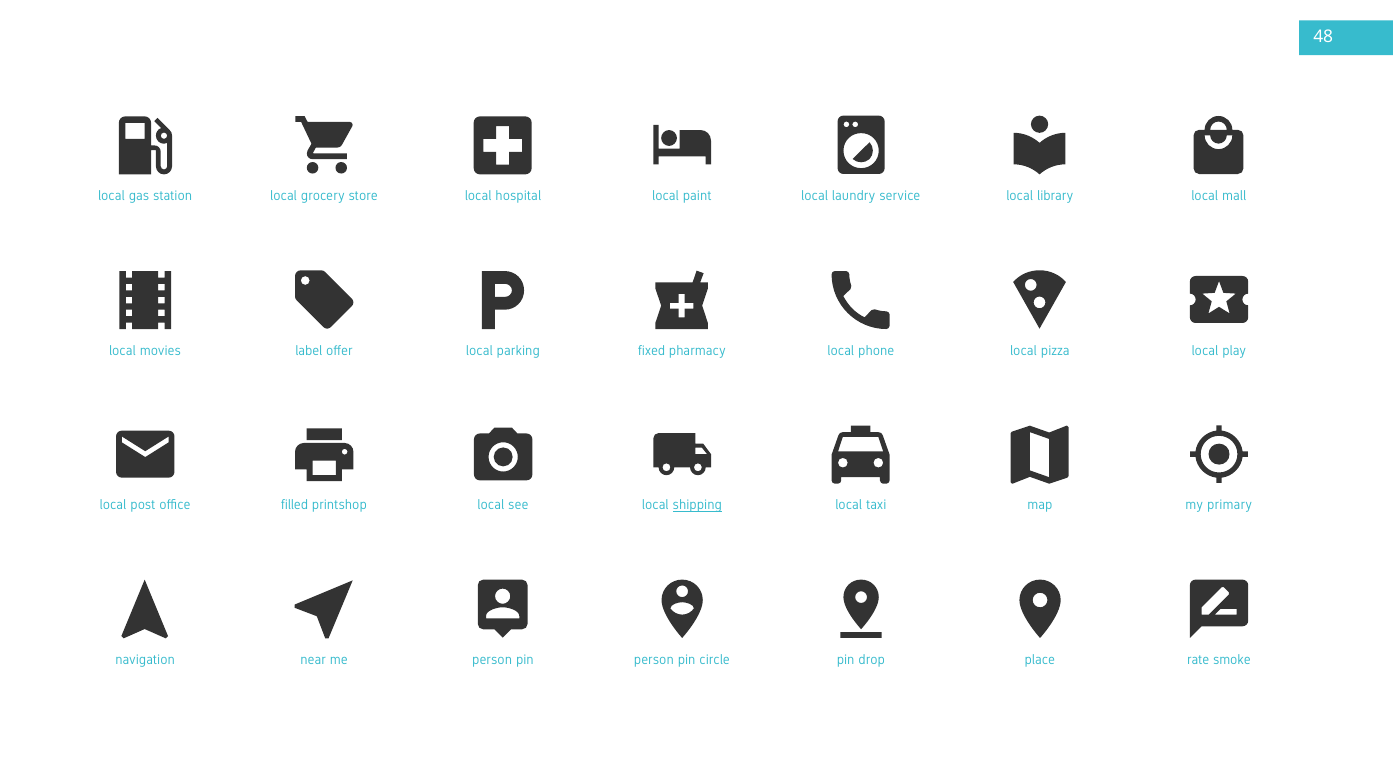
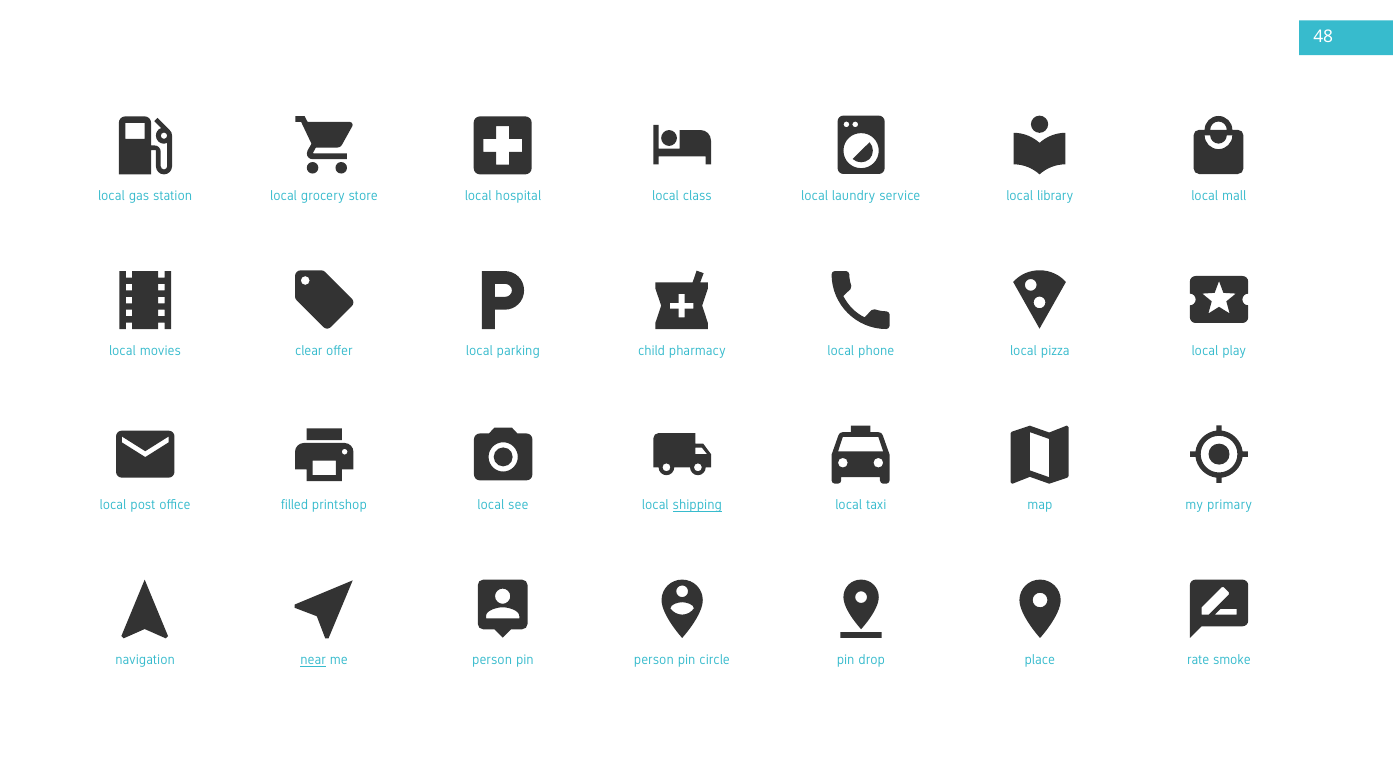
paint: paint -> class
label: label -> clear
fixed: fixed -> child
near underline: none -> present
